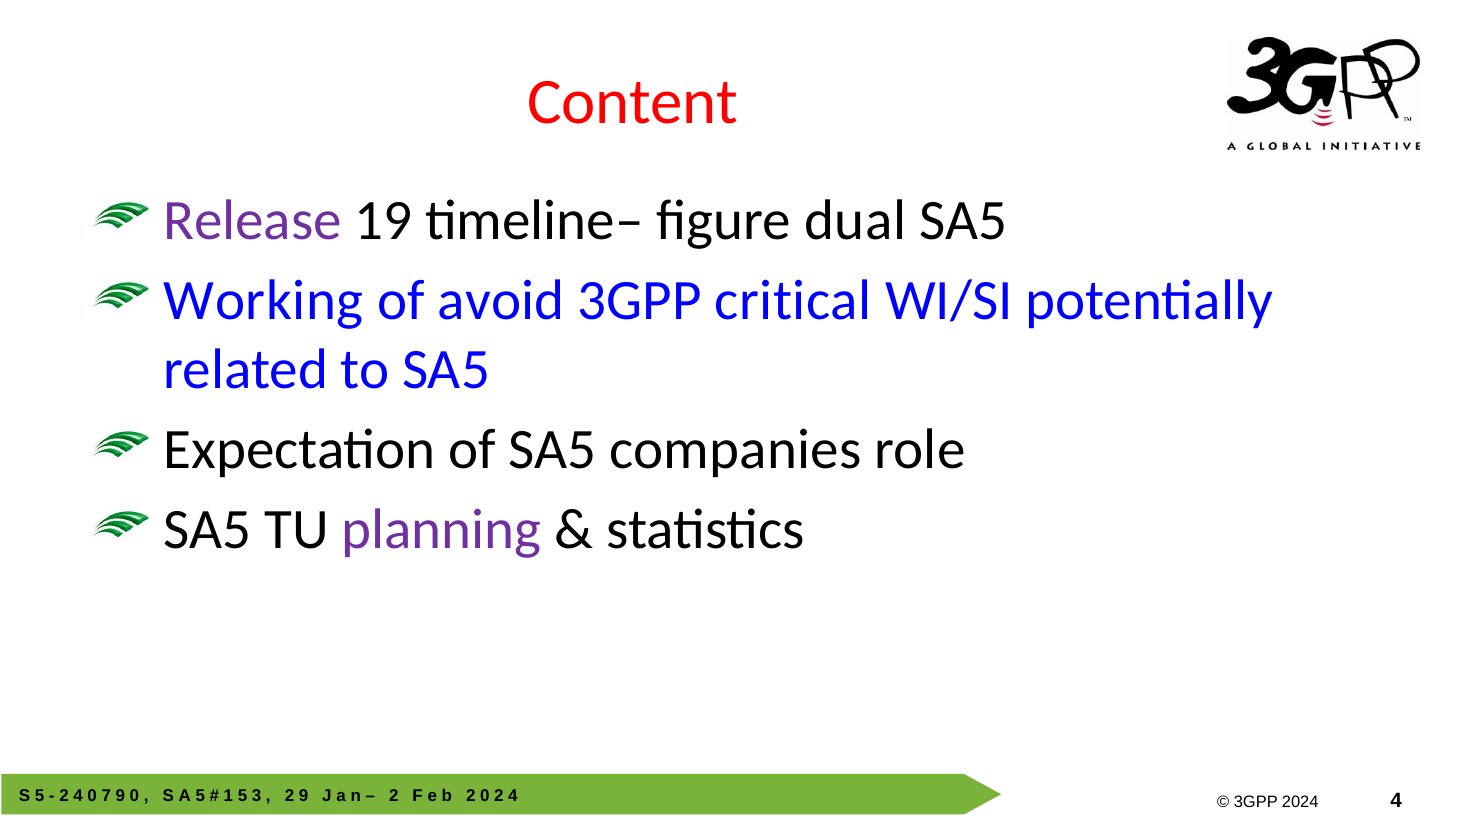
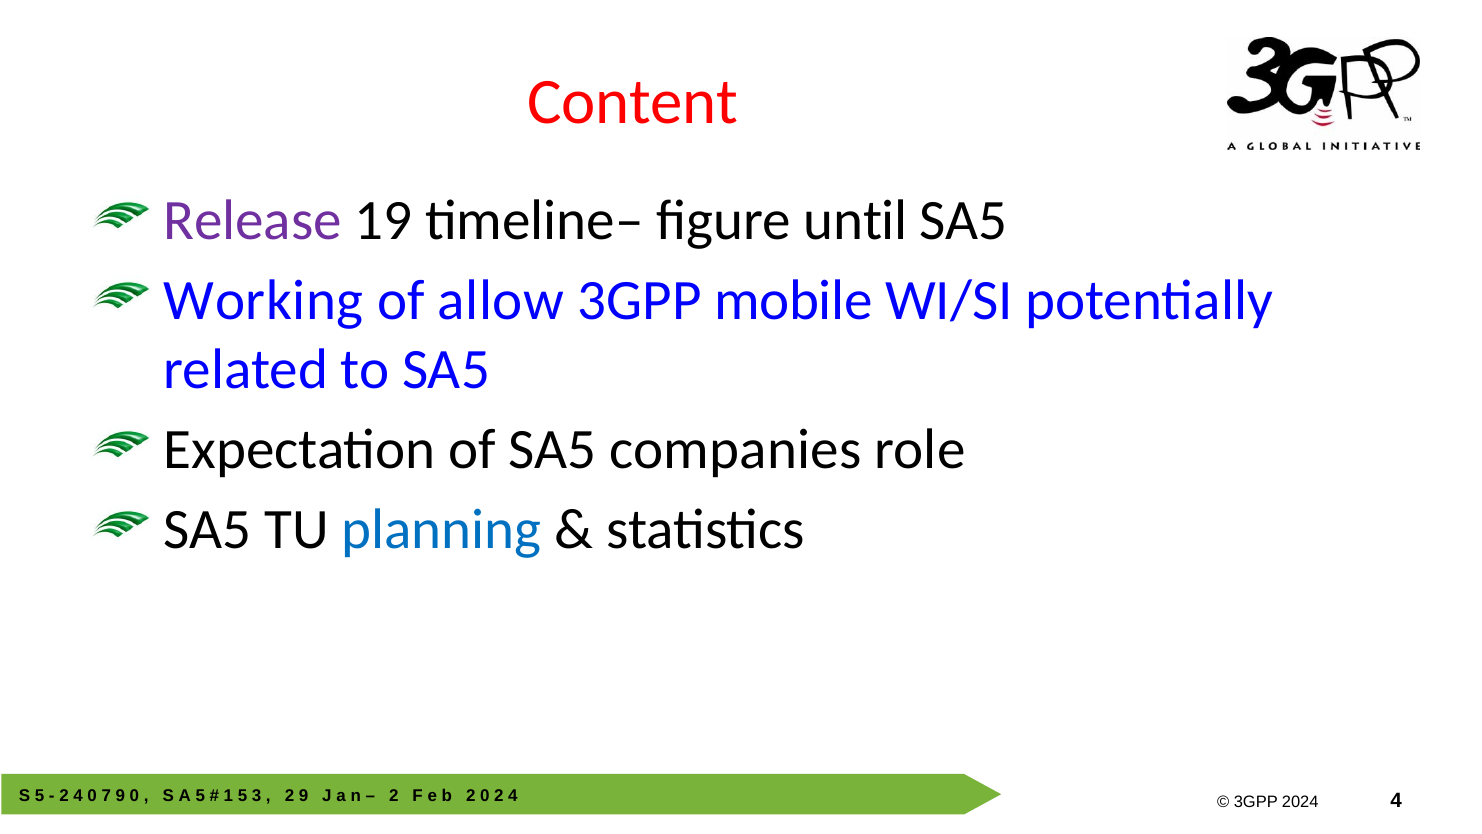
dual: dual -> until
avoid: avoid -> allow
critical: critical -> mobile
planning colour: purple -> blue
